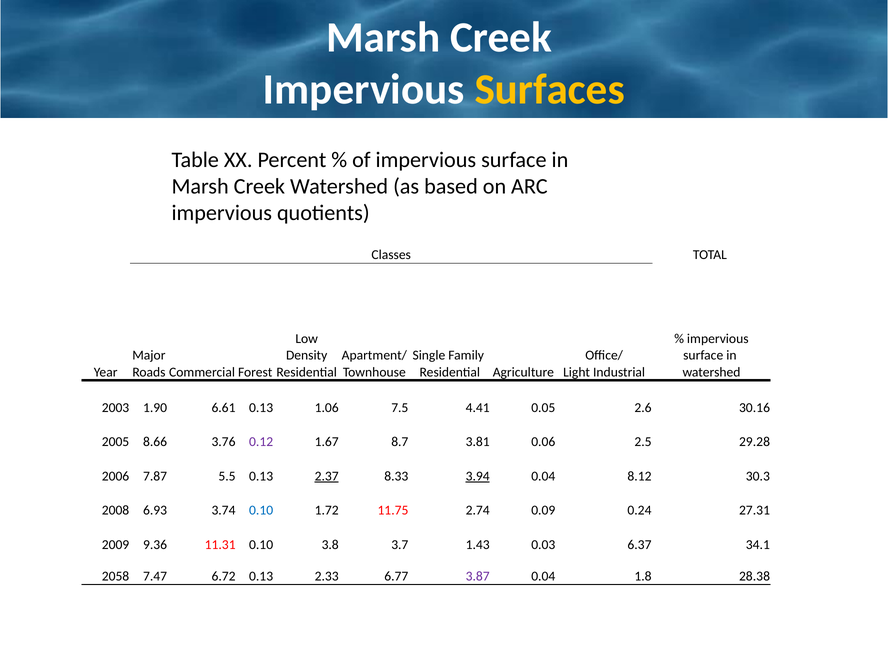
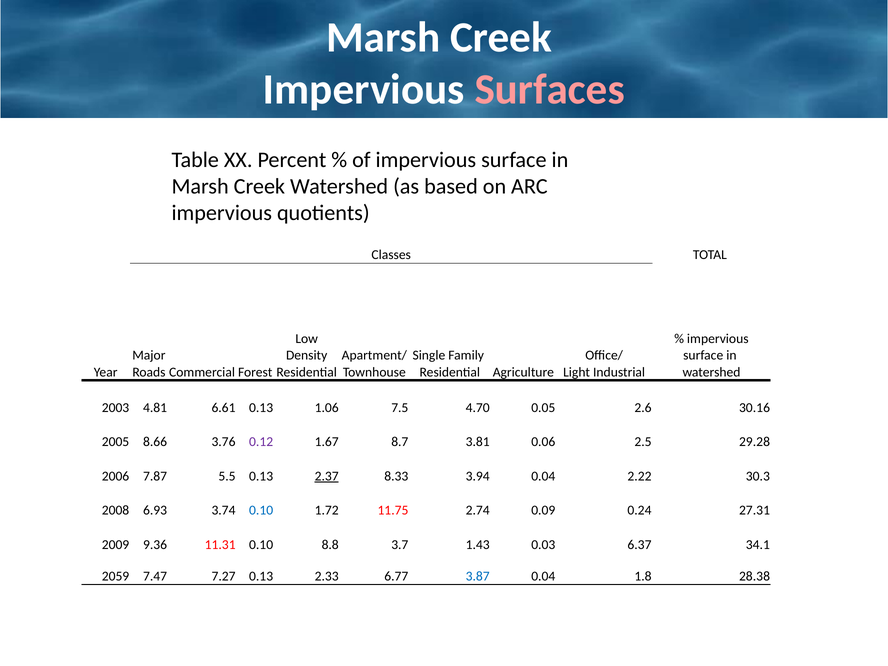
Surfaces colour: yellow -> pink
1.90: 1.90 -> 4.81
4.41: 4.41 -> 4.70
3.94 underline: present -> none
8.12: 8.12 -> 2.22
3.8: 3.8 -> 8.8
2058: 2058 -> 2059
6.72: 6.72 -> 7.27
3.87 colour: purple -> blue
